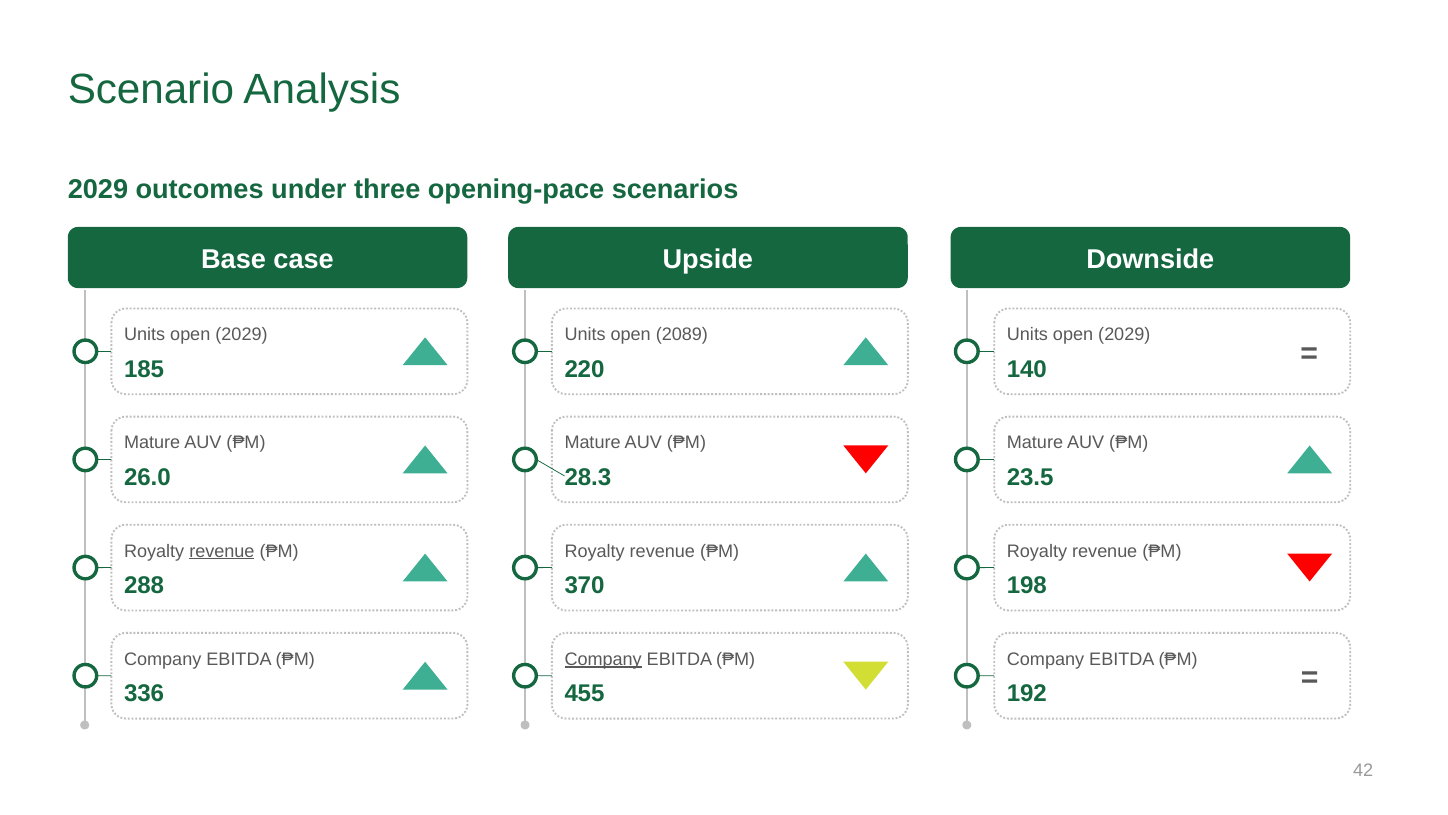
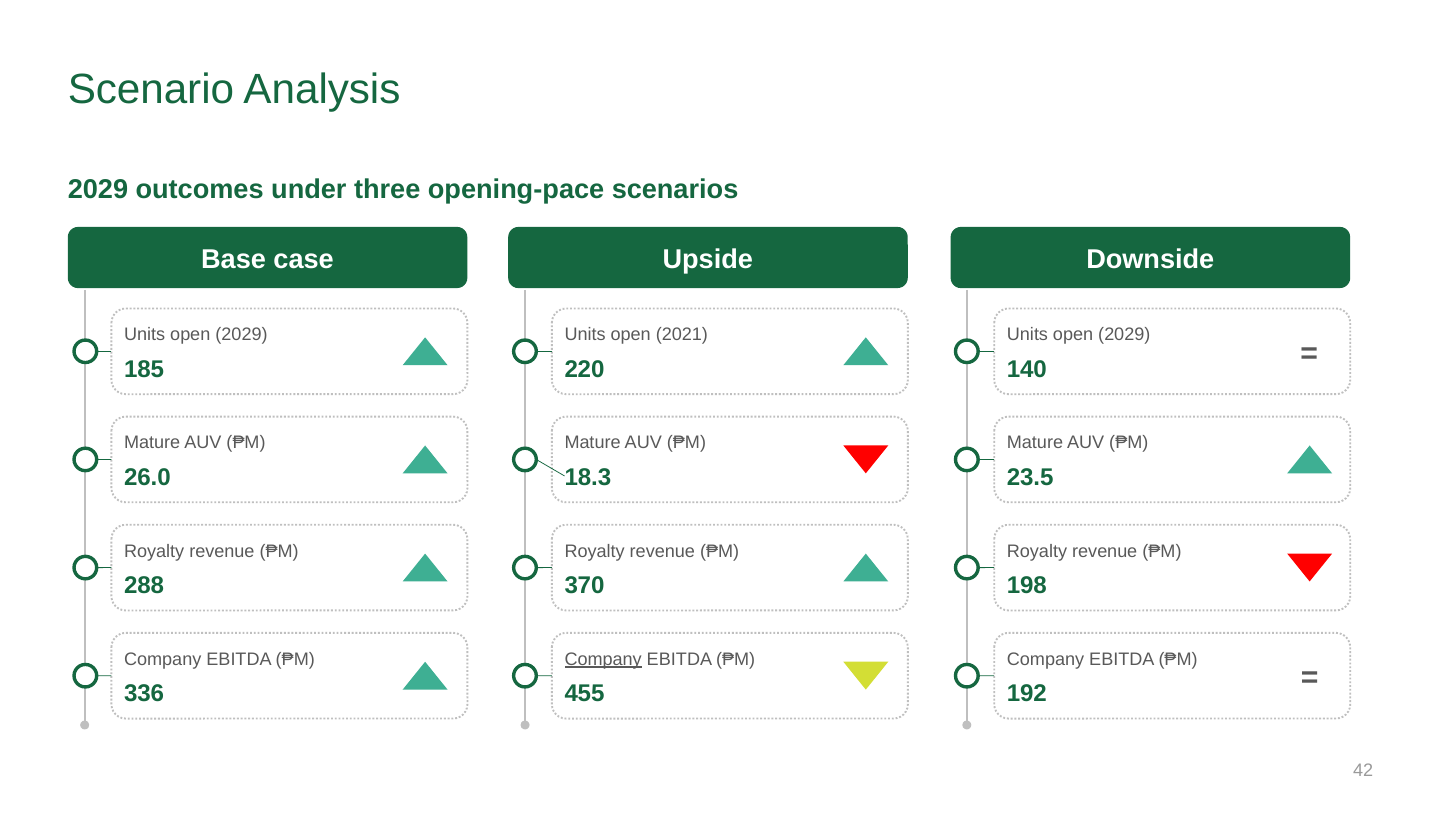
2089: 2089 -> 2021
28.3: 28.3 -> 18.3
revenue at (222, 551) underline: present -> none
